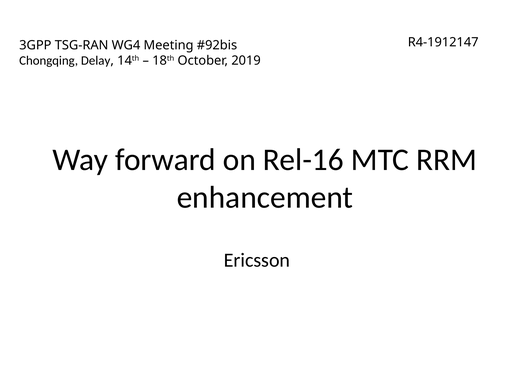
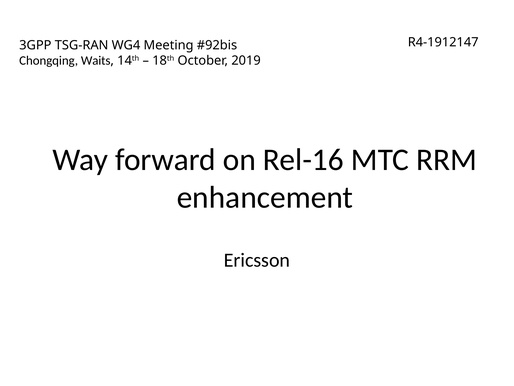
Delay: Delay -> Waits
